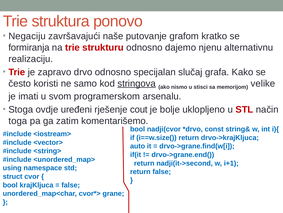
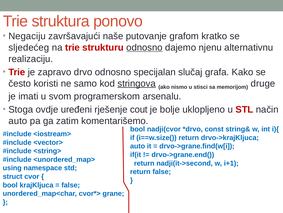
formiranja: formiranja -> sljedećeg
odnosno at (144, 47) underline: none -> present
velike: velike -> druge
toga at (18, 121): toga -> auto
